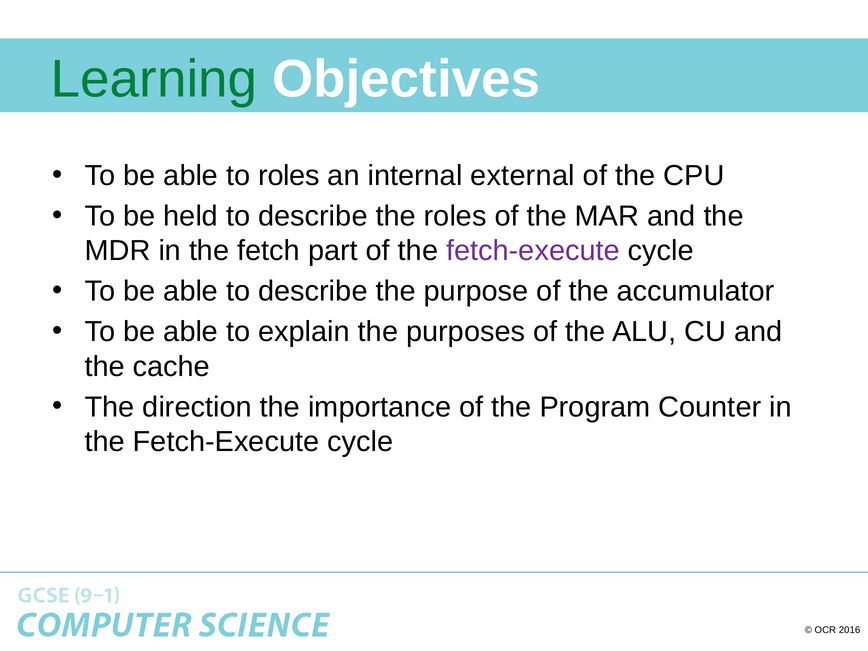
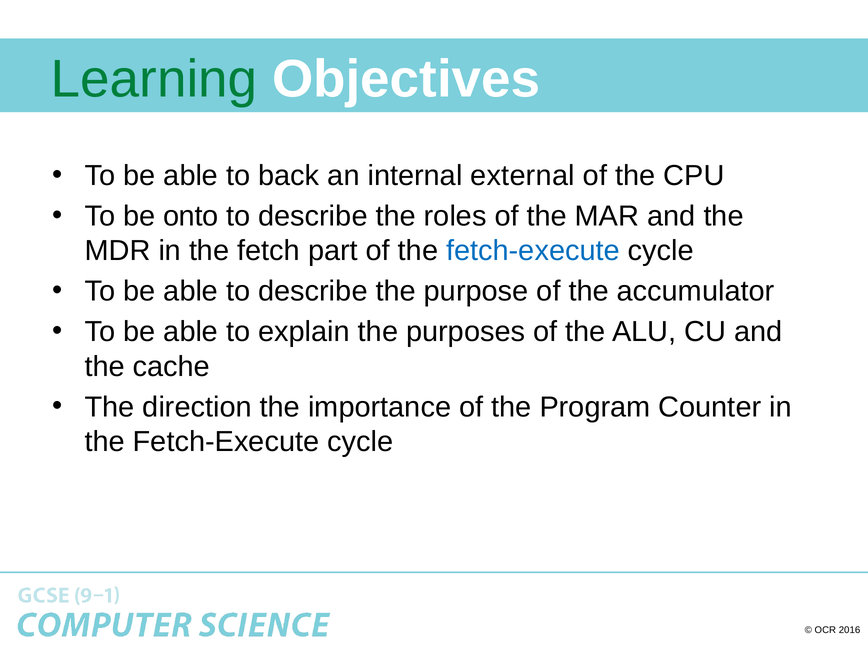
to roles: roles -> back
held: held -> onto
fetch-execute at (533, 251) colour: purple -> blue
